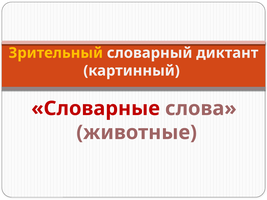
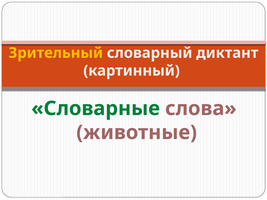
Словарные colour: red -> green
